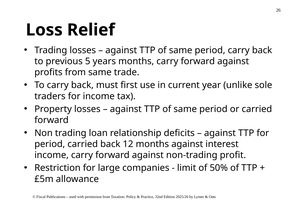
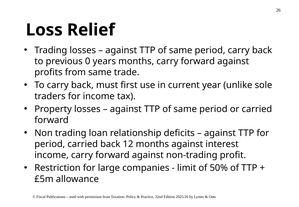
5: 5 -> 0
